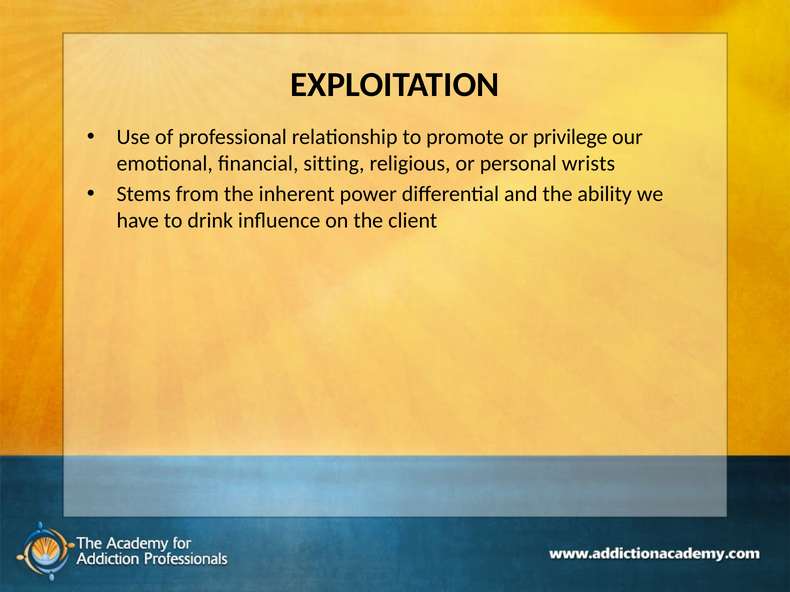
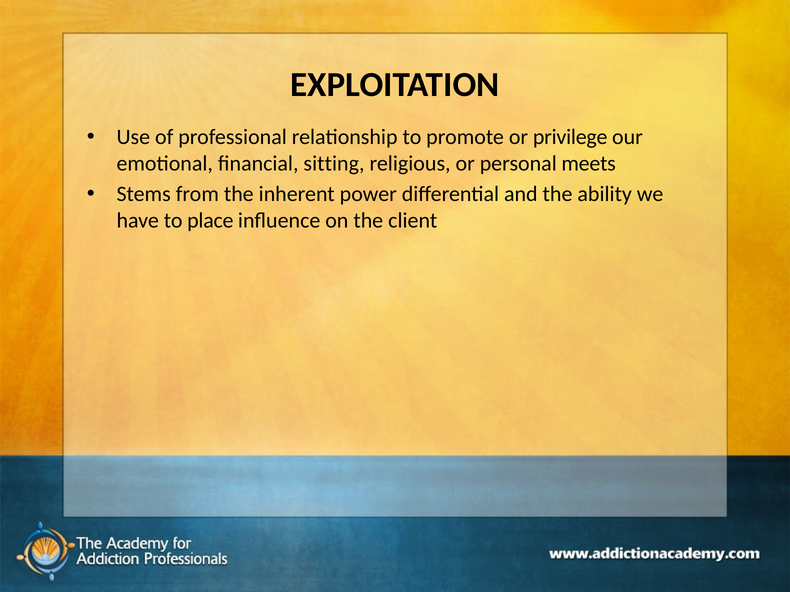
wrists: wrists -> meets
drink: drink -> place
